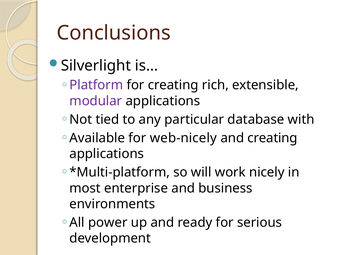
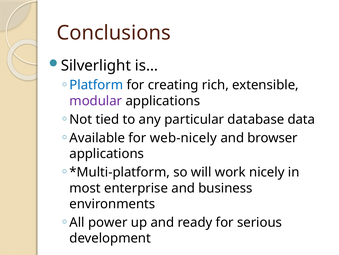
Platform colour: purple -> blue
with: with -> data
and creating: creating -> browser
